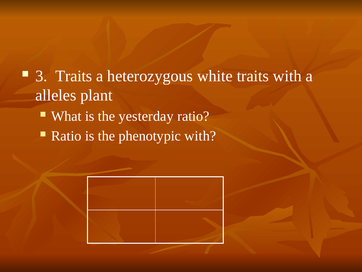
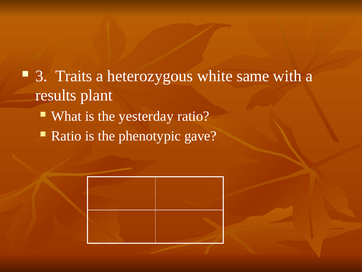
white traits: traits -> same
alleles: alleles -> results
phenotypic with: with -> gave
